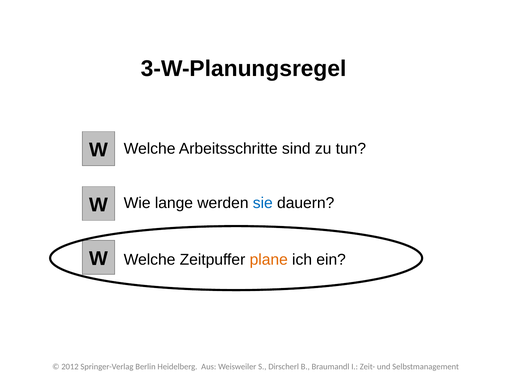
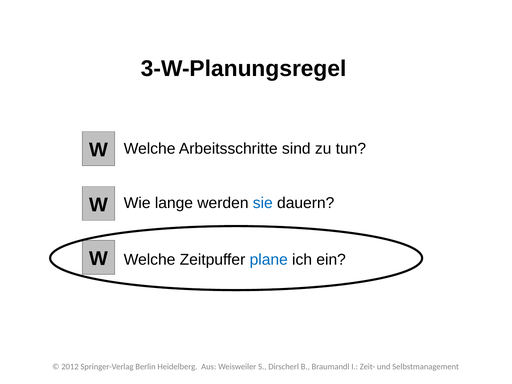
plane colour: orange -> blue
